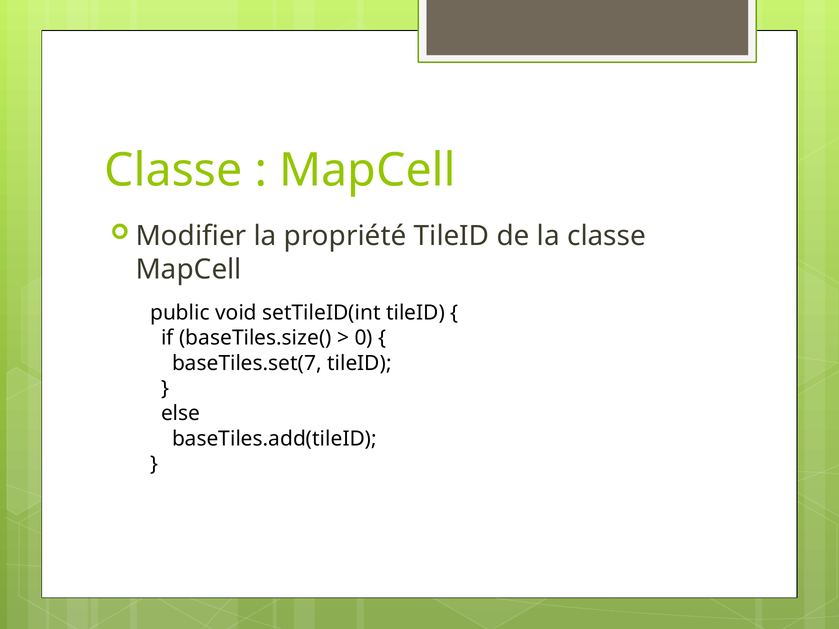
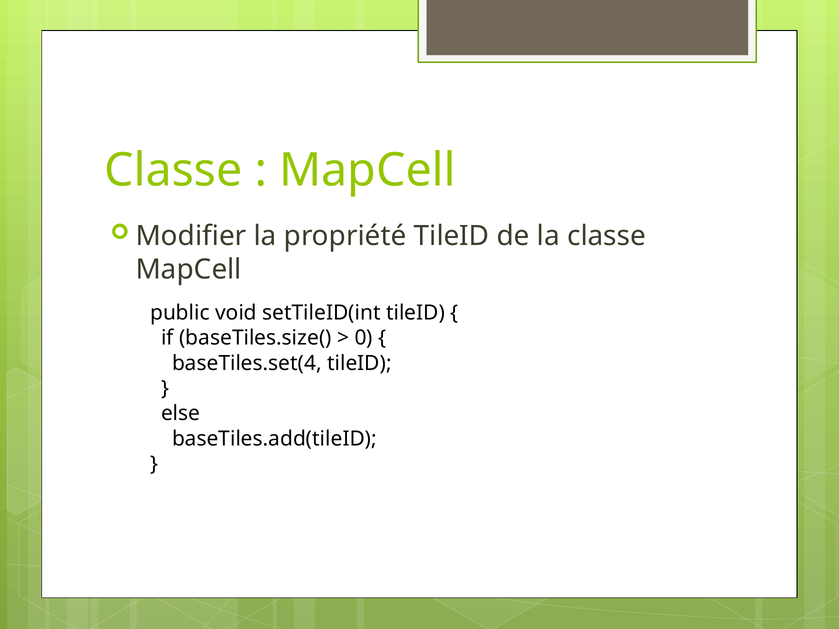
baseTiles.set(7: baseTiles.set(7 -> baseTiles.set(4
